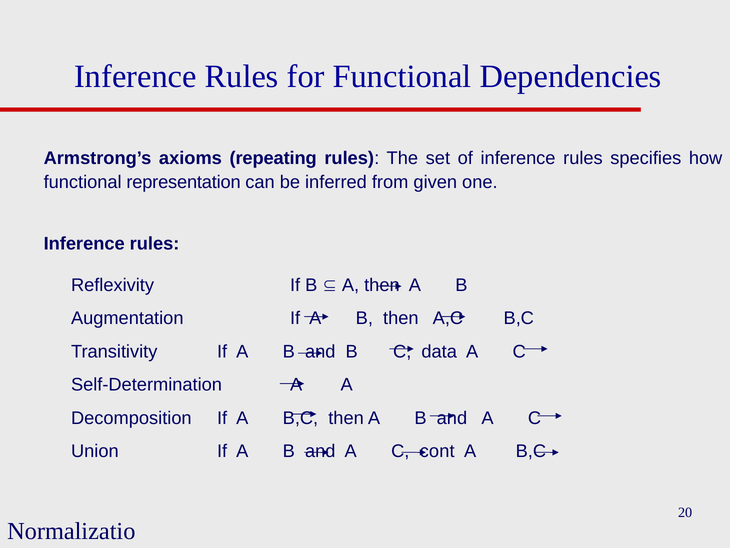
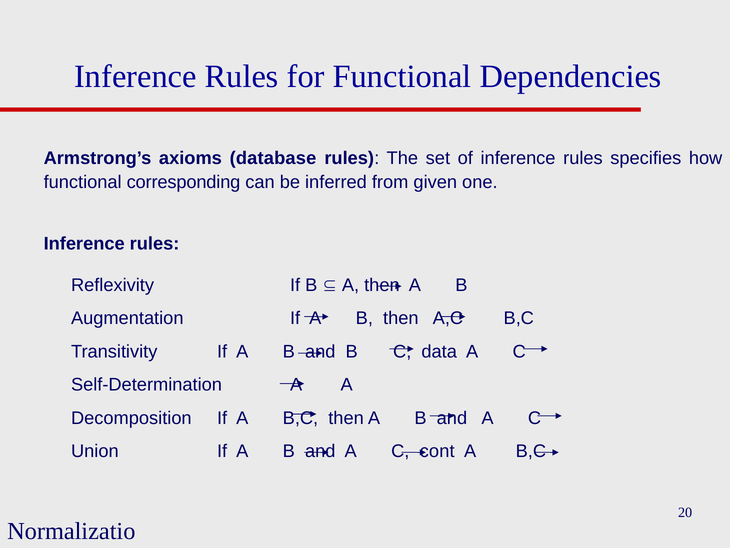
repeating: repeating -> database
representation: representation -> corresponding
